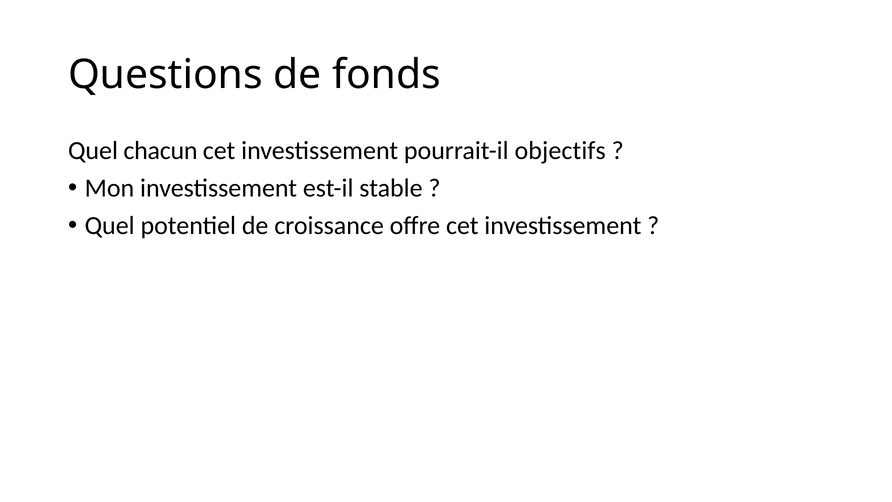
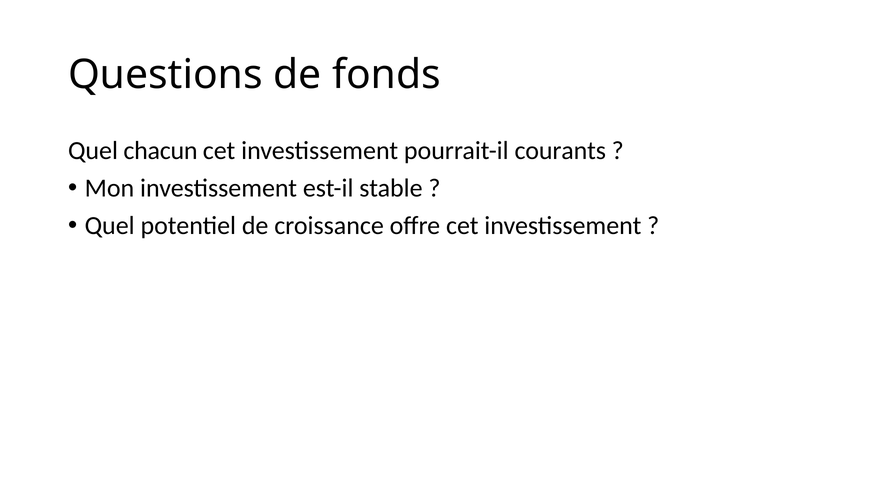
objectifs: objectifs -> courants
